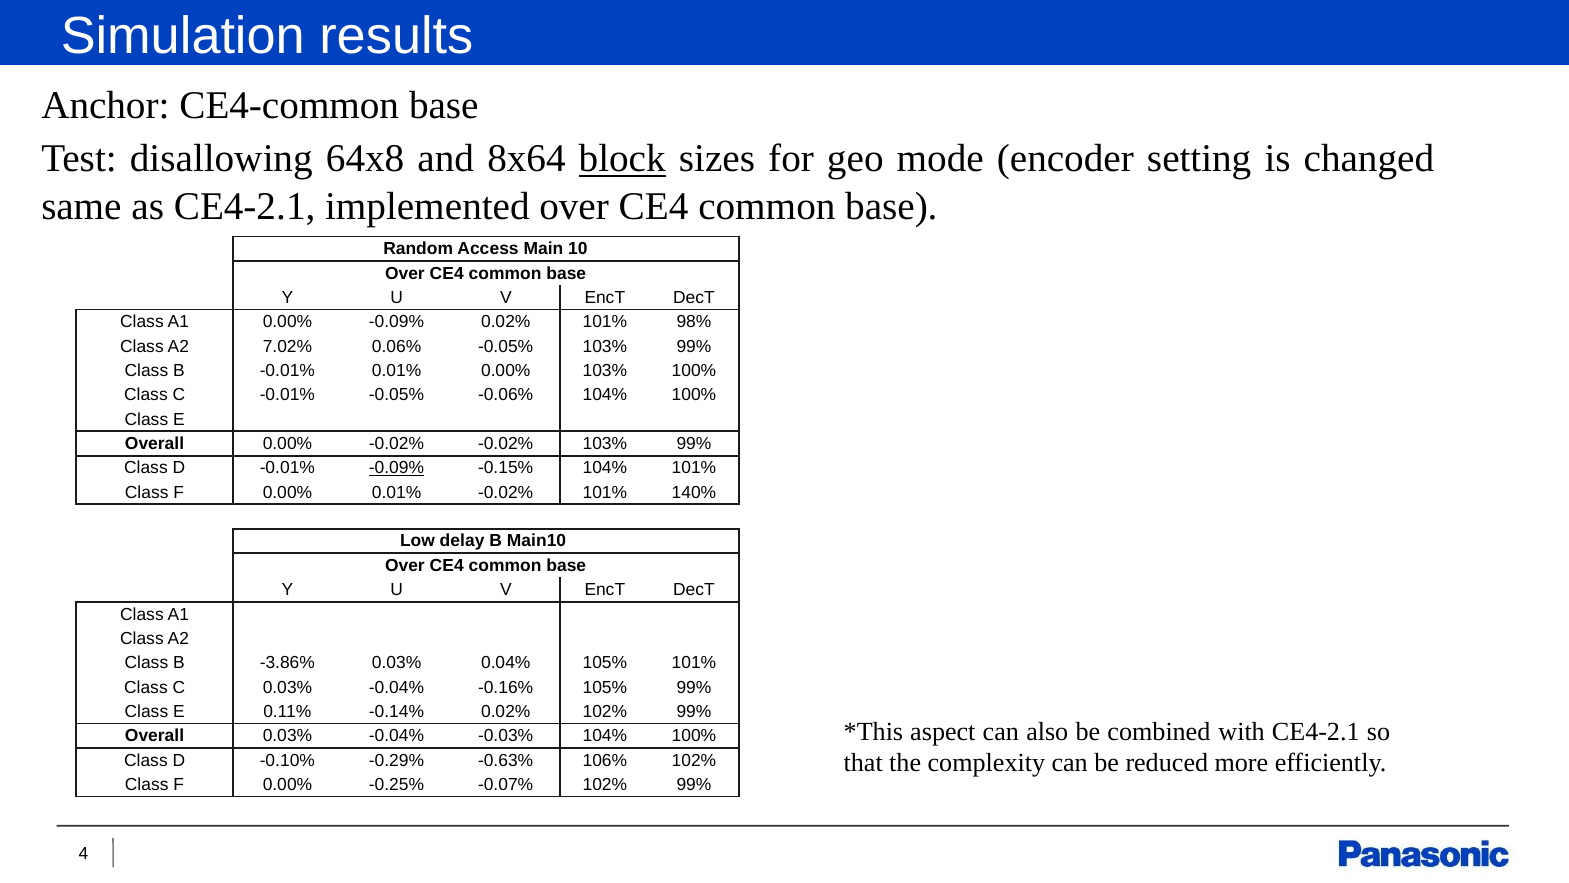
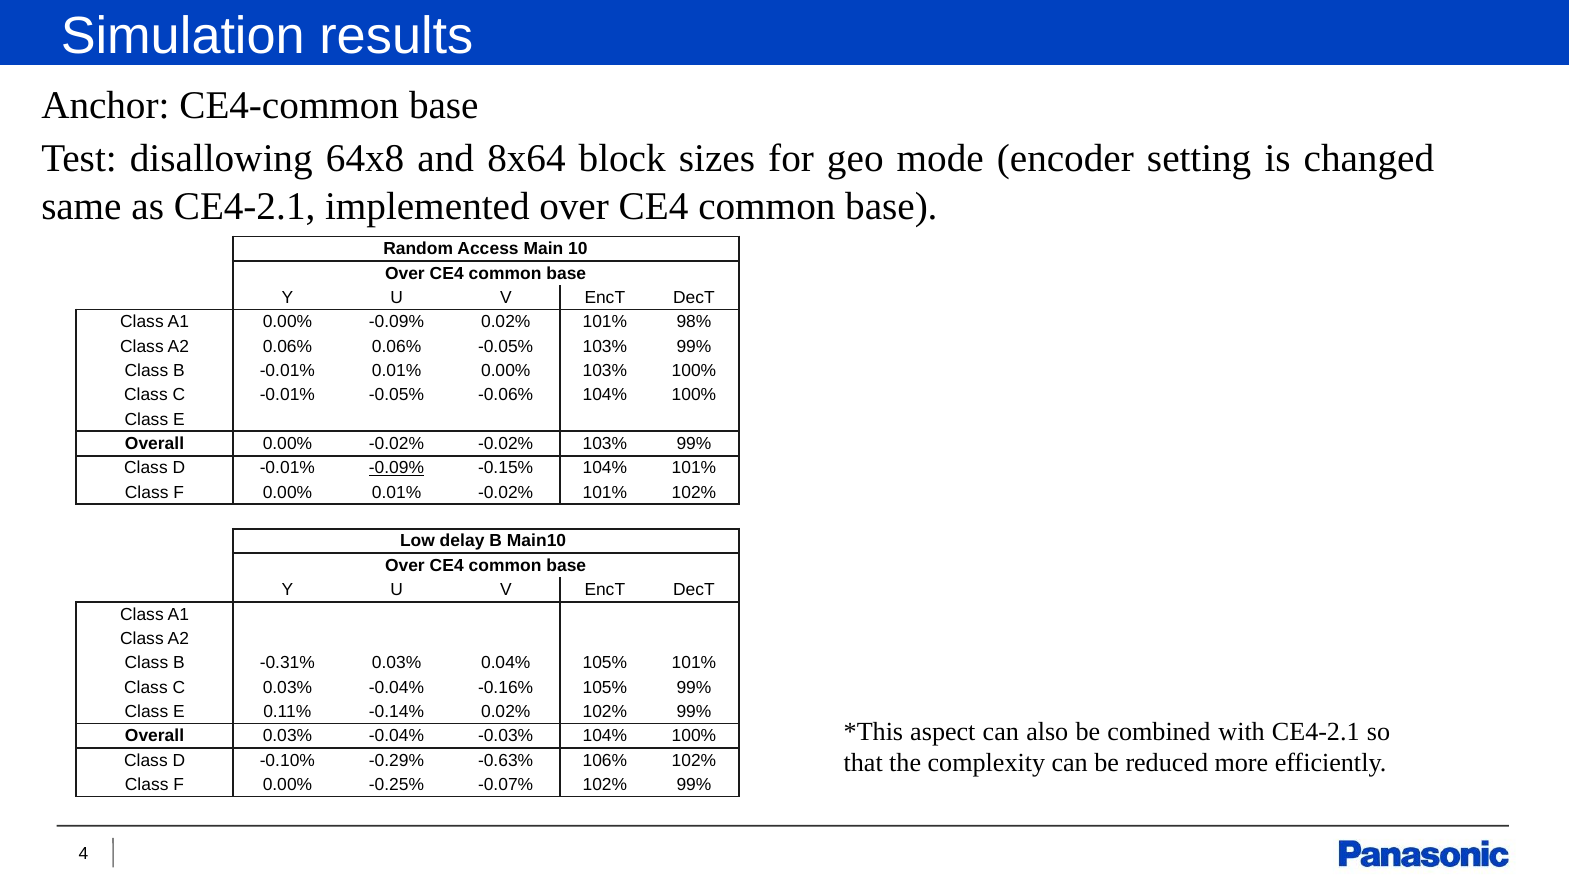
block underline: present -> none
A2 7.02%: 7.02% -> 0.06%
101% 140%: 140% -> 102%
-3.86%: -3.86% -> -0.31%
